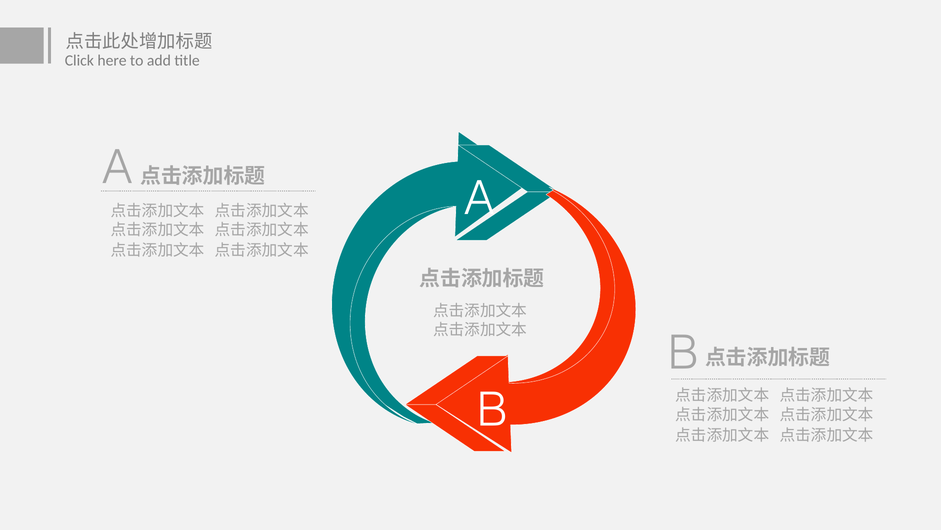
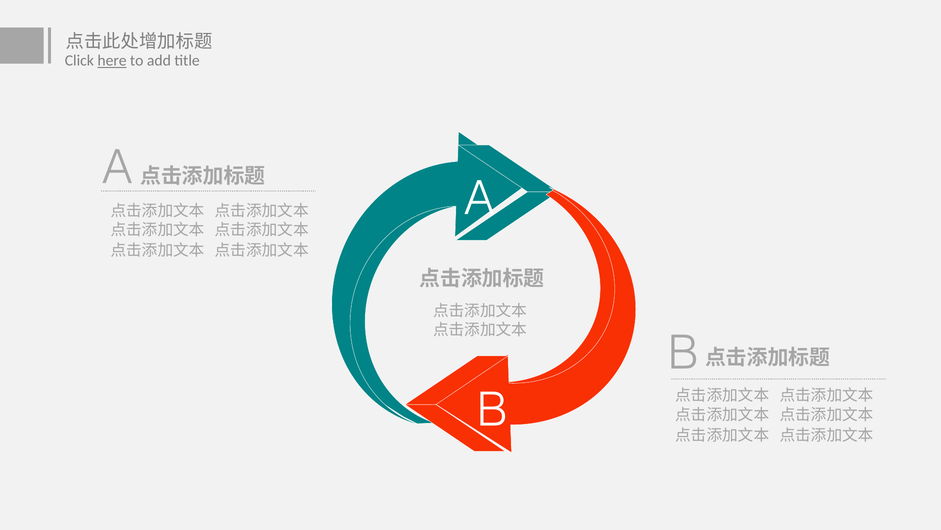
here underline: none -> present
